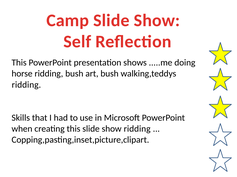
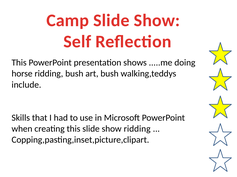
ridding at (26, 85): ridding -> include
